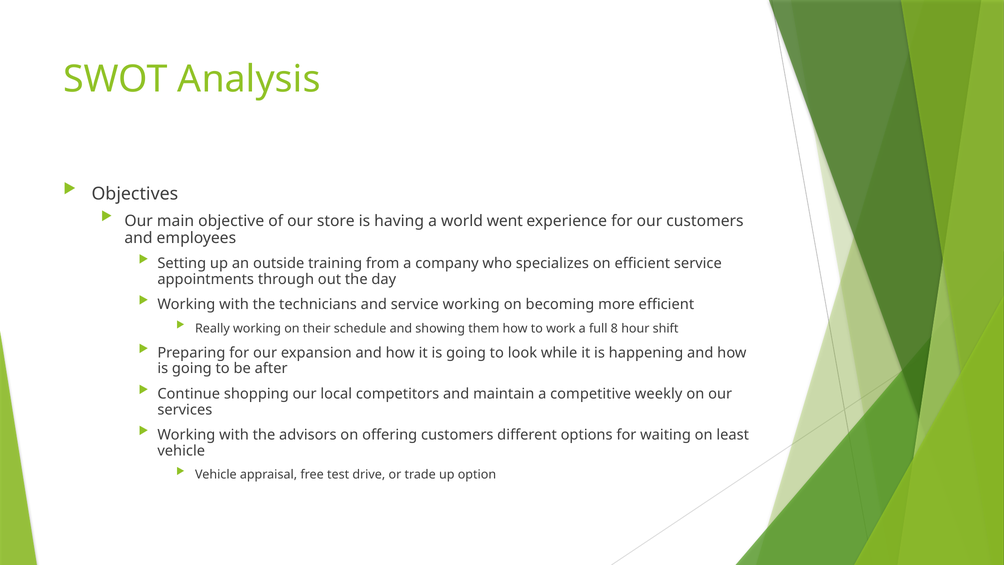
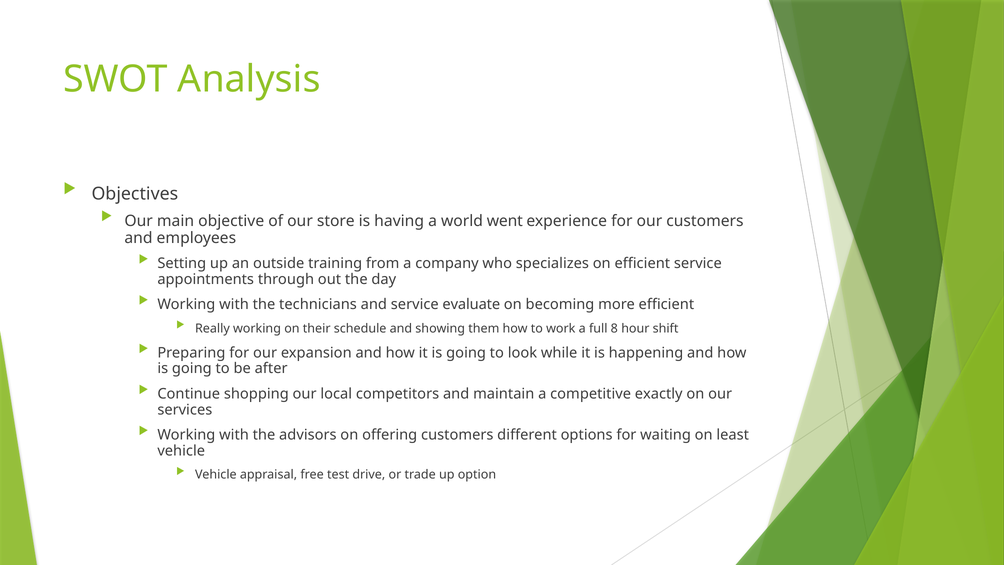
service working: working -> evaluate
weekly: weekly -> exactly
